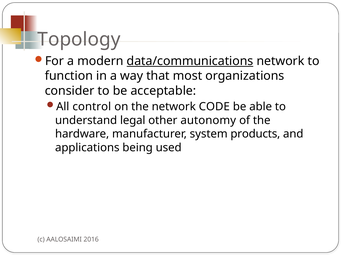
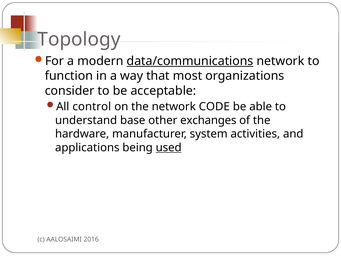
legal: legal -> base
autonomy: autonomy -> exchanges
products: products -> activities
used underline: none -> present
